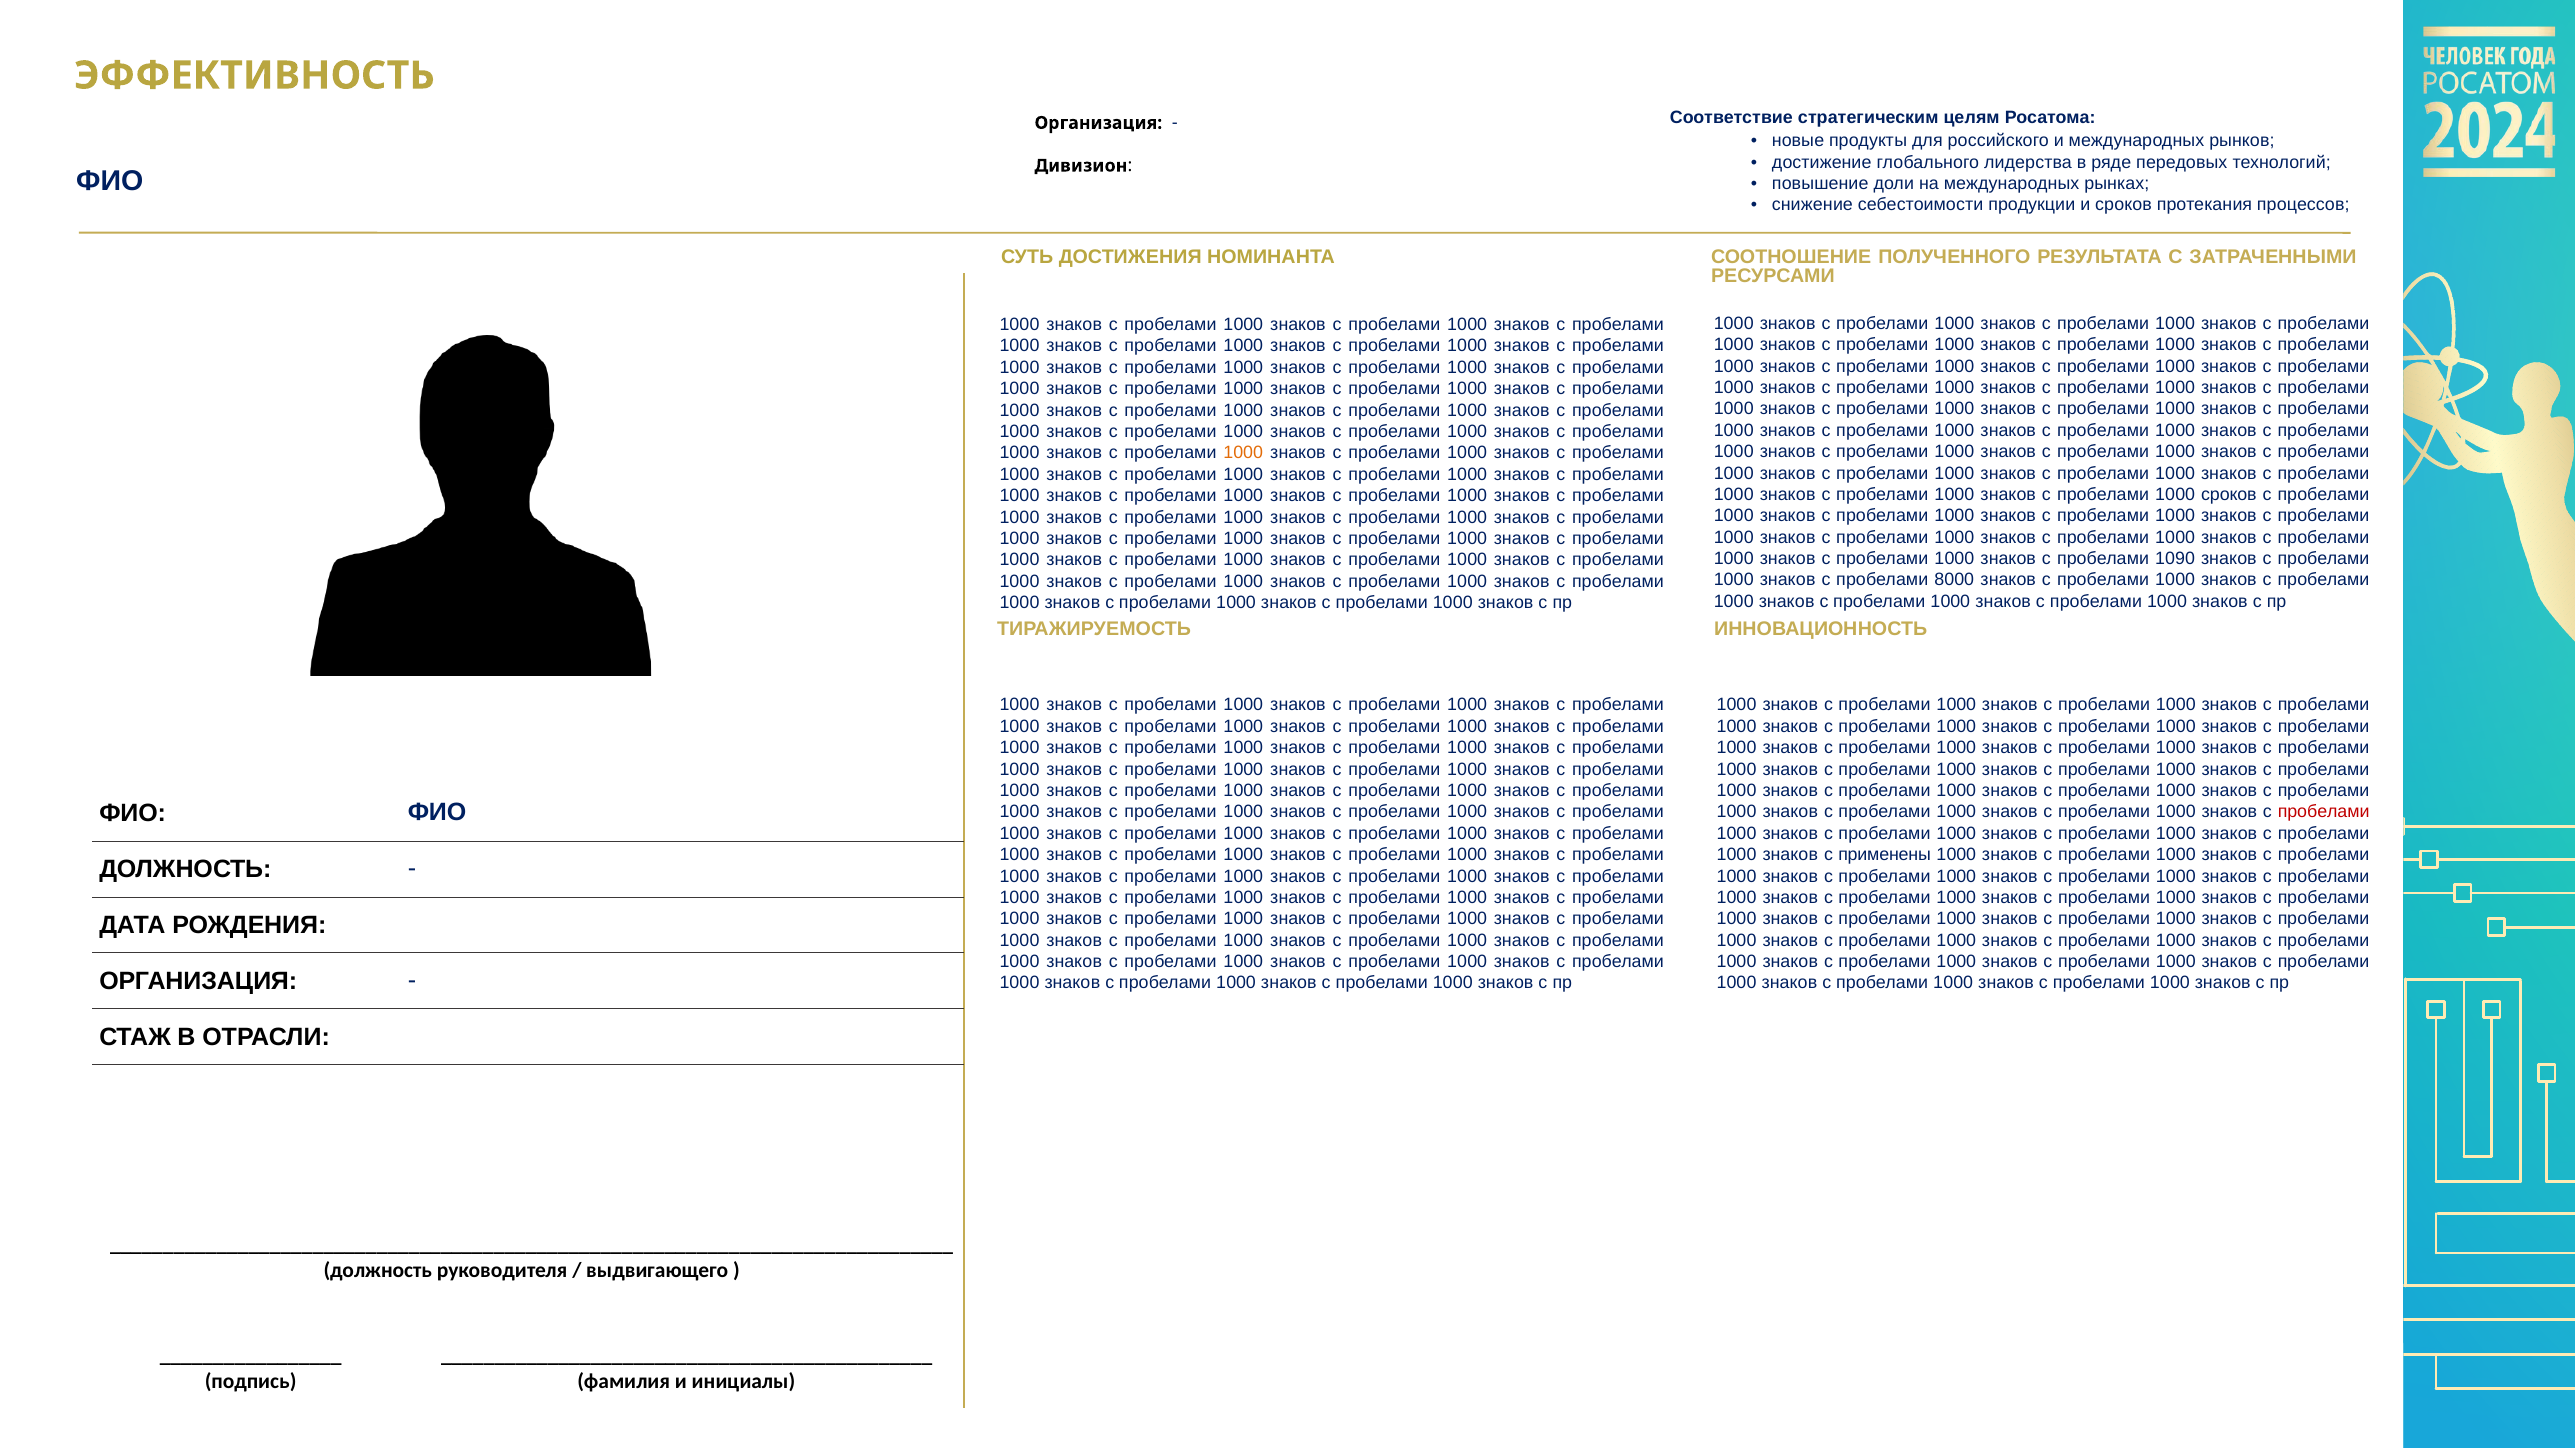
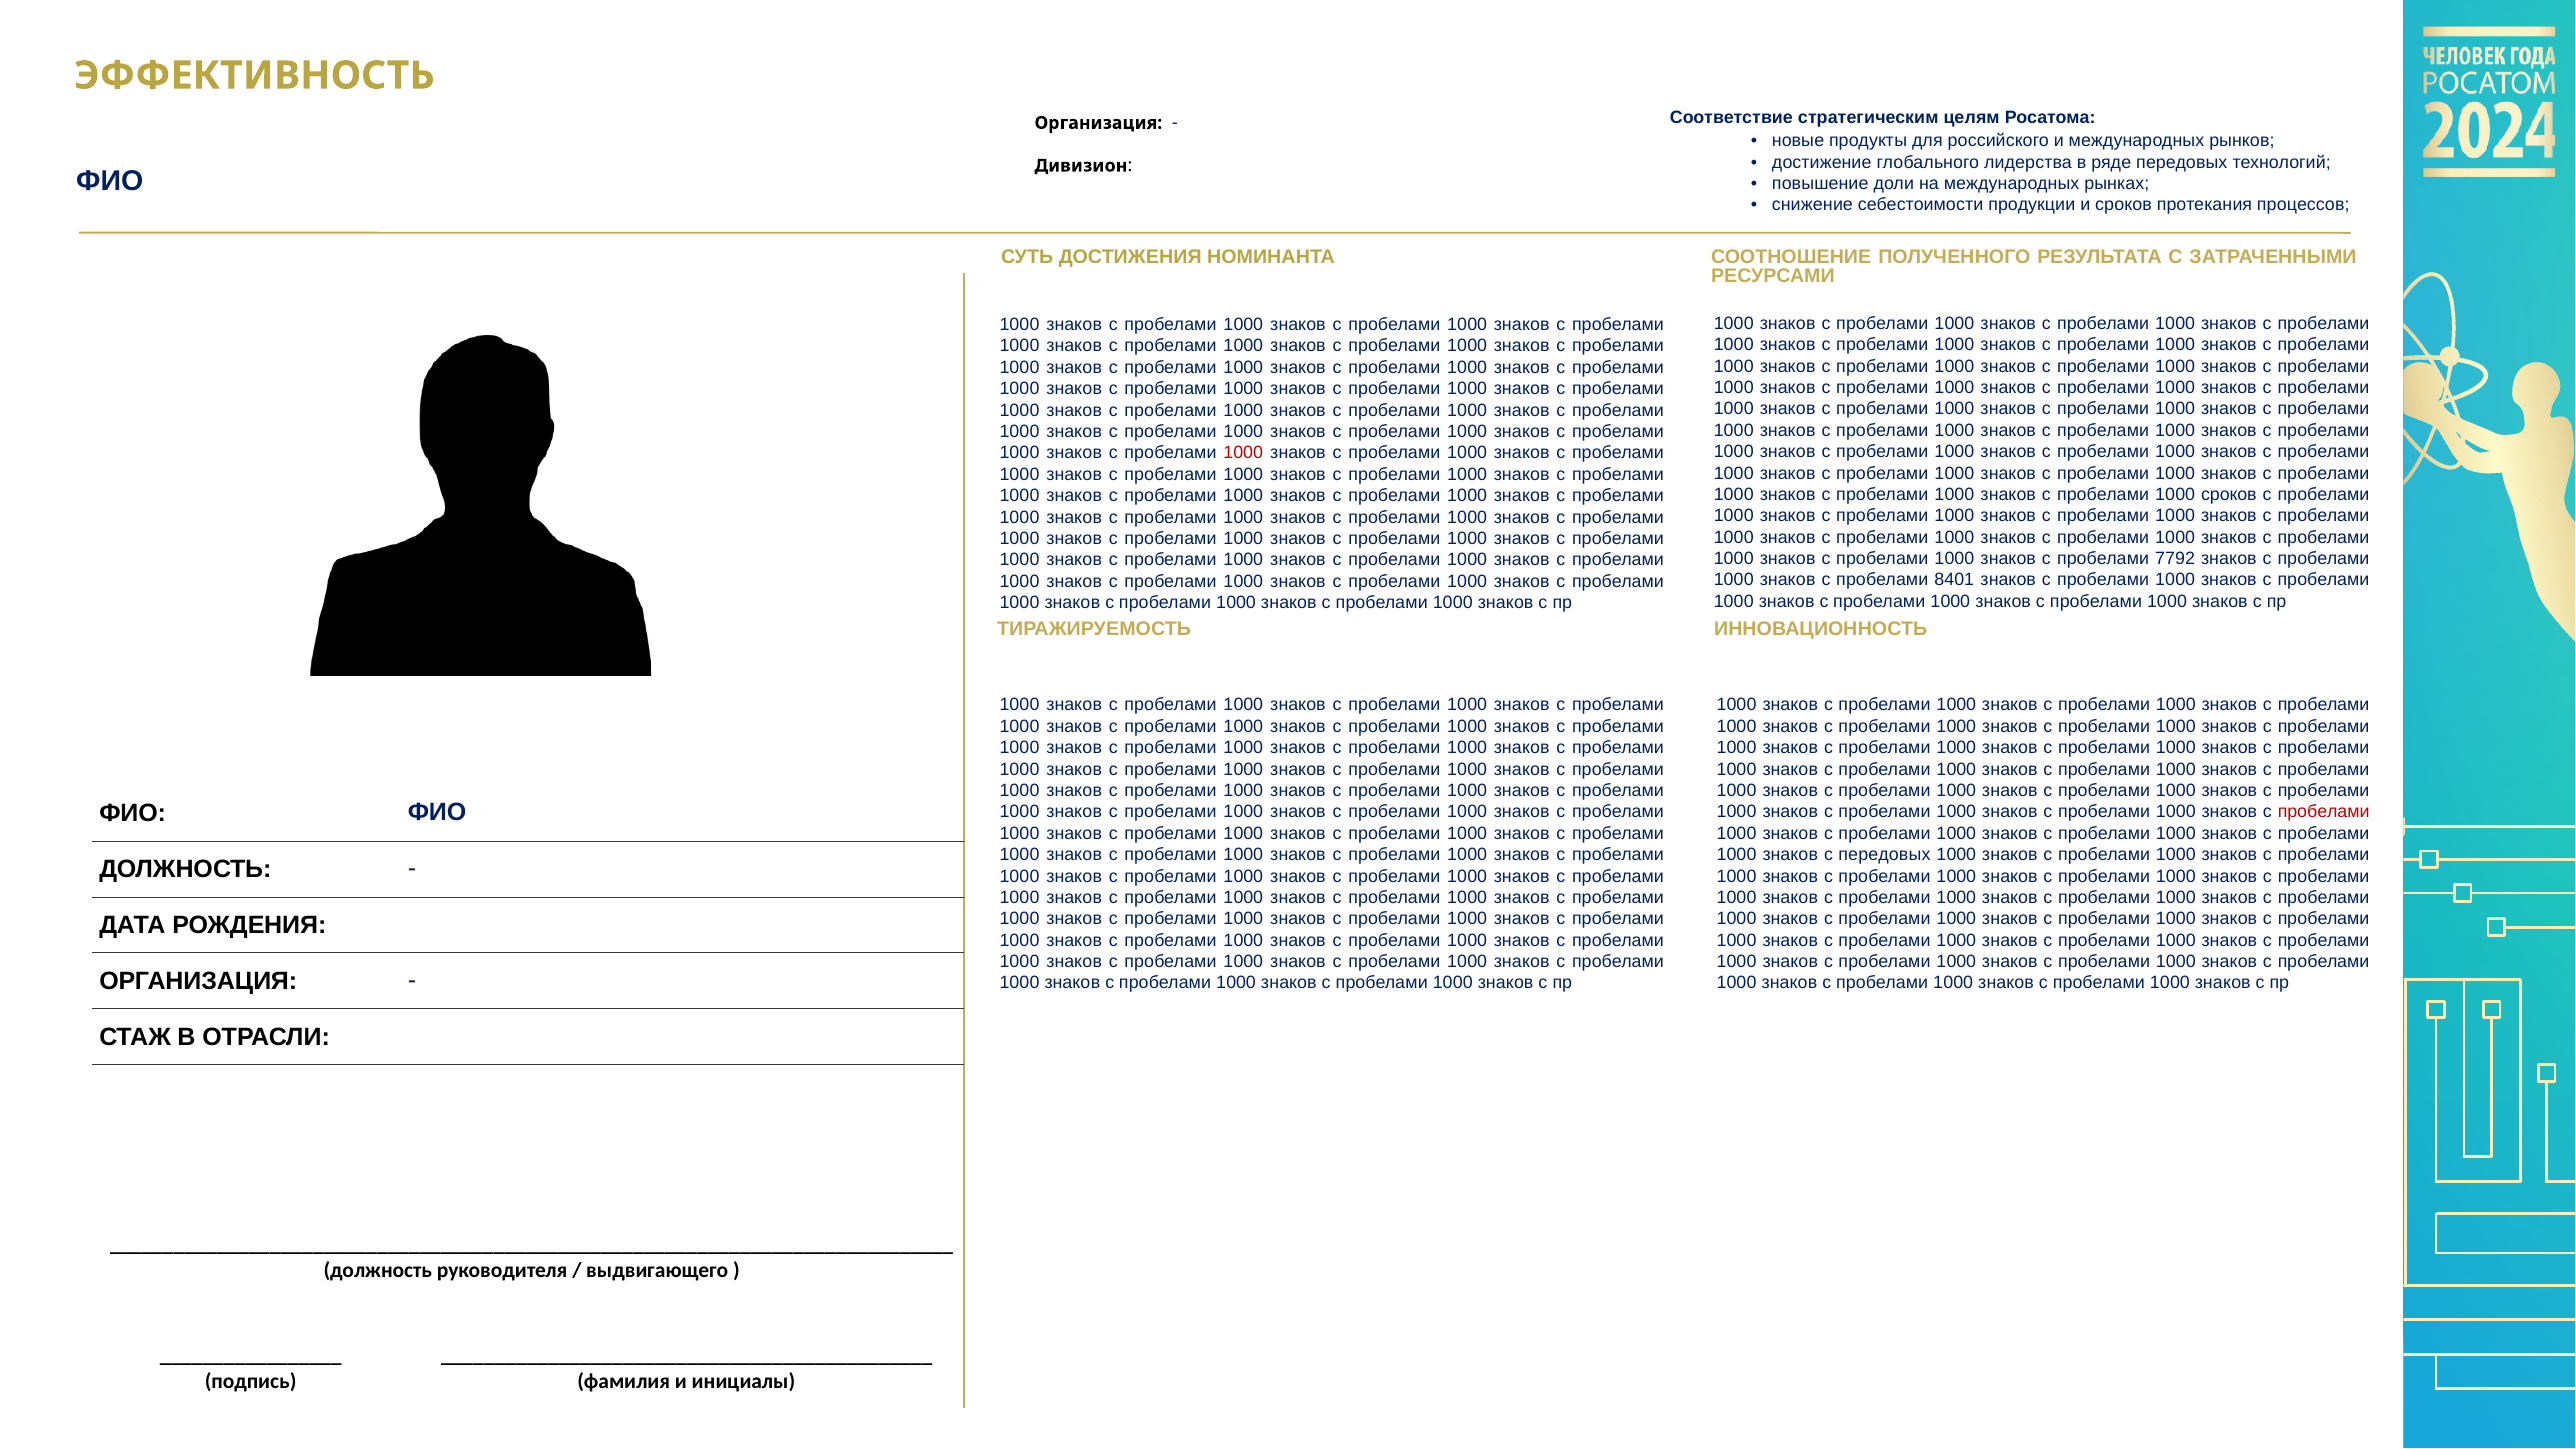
1000 at (1243, 453) colour: orange -> red
1090: 1090 -> 7792
8000: 8000 -> 8401
с применены: применены -> передовых
